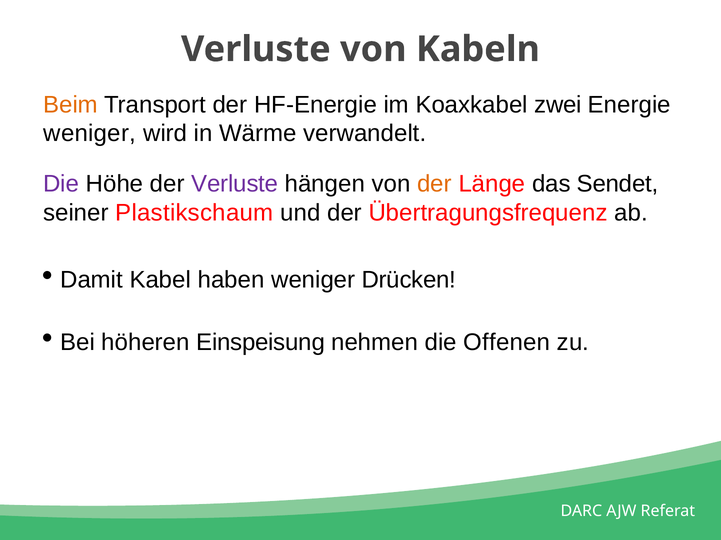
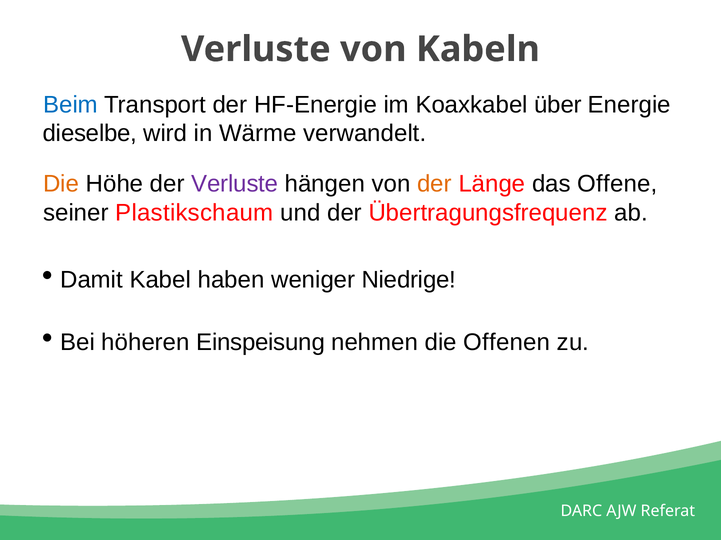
Beim colour: orange -> blue
zwei: zwei -> über
weniger at (90, 134): weniger -> dieselbe
Die at (61, 184) colour: purple -> orange
Sendet: Sendet -> Offene
Drücken: Drücken -> Niedrige
